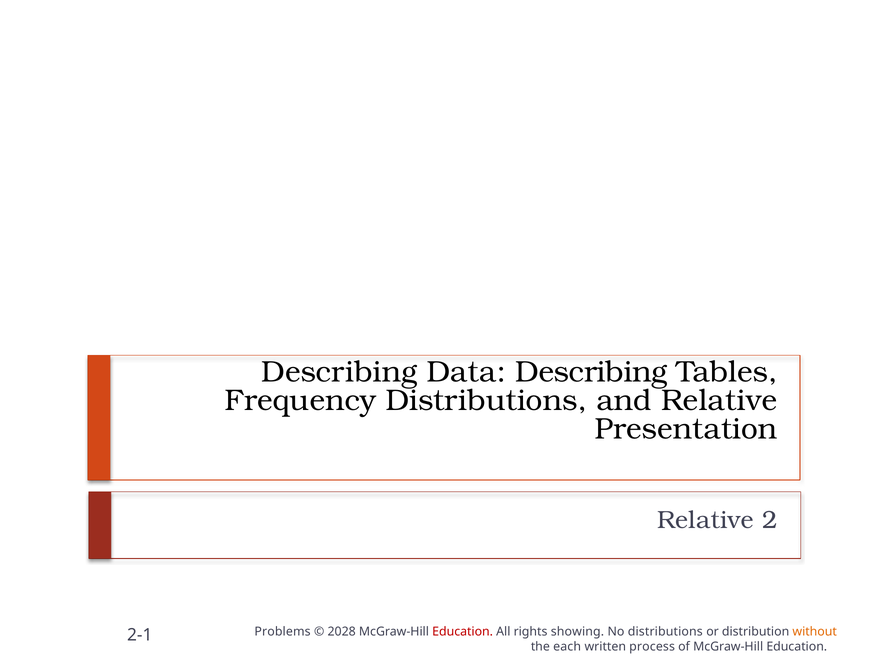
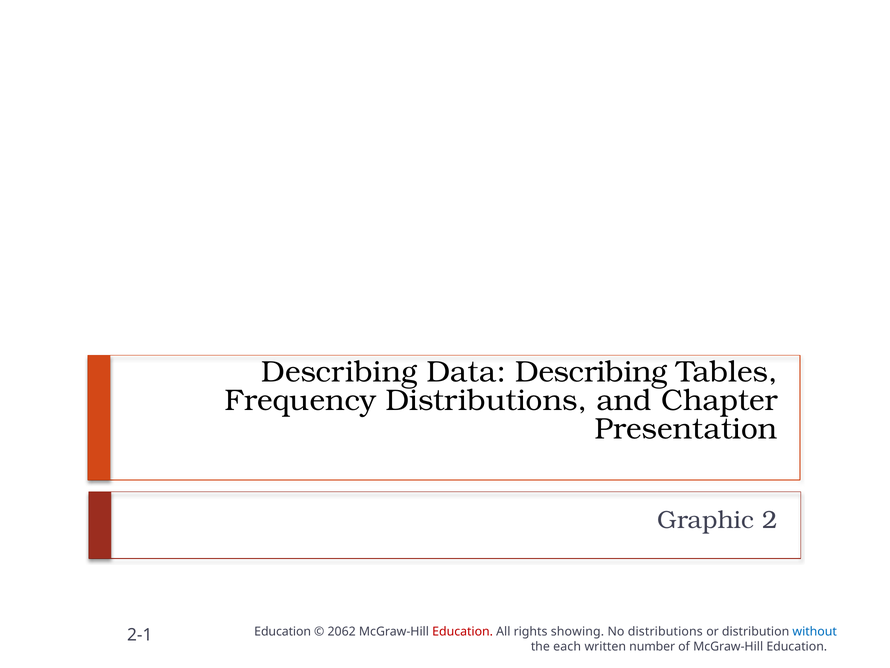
and Relative: Relative -> Chapter
Relative at (706, 520): Relative -> Graphic
Problems at (283, 631): Problems -> Education
2028: 2028 -> 2062
without colour: orange -> blue
process: process -> number
